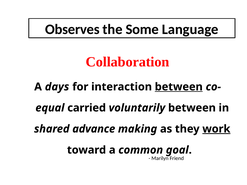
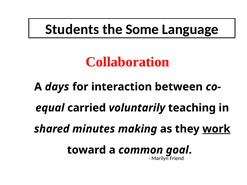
Observes: Observes -> Students
between at (179, 87) underline: present -> none
voluntarily between: between -> teaching
advance: advance -> minutes
